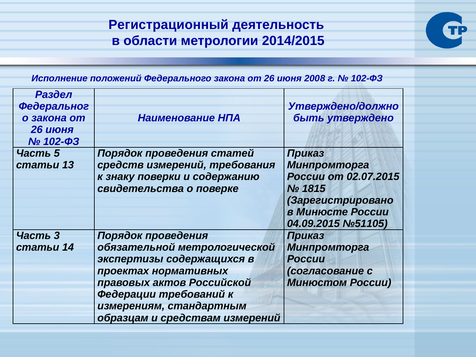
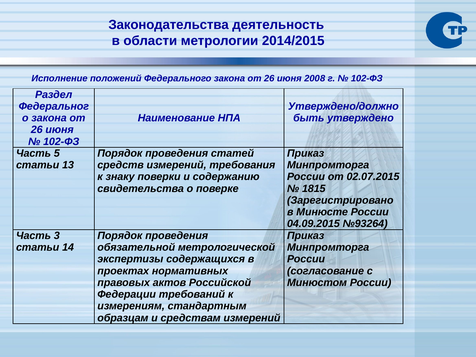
Регистрационный: Регистрационный -> Законодательства
№51105: №51105 -> №93264
